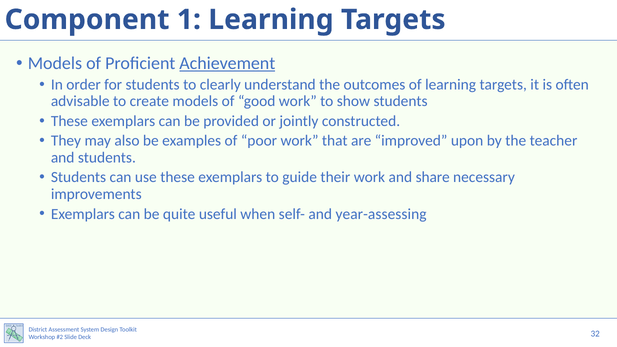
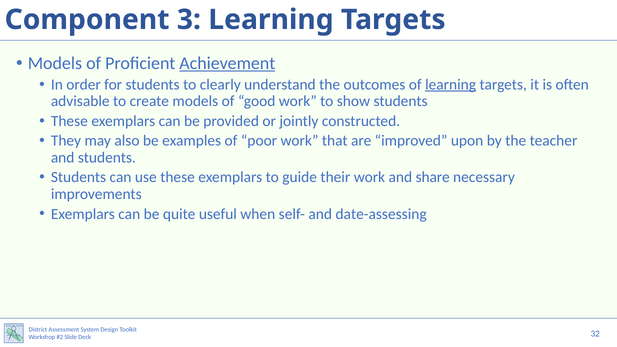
1: 1 -> 3
learning at (451, 85) underline: none -> present
year-assessing: year-assessing -> date-assessing
